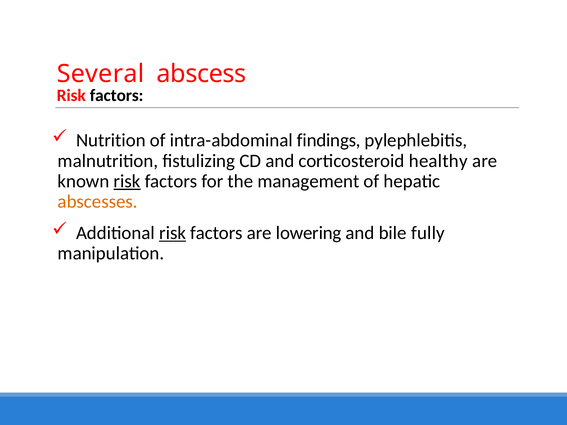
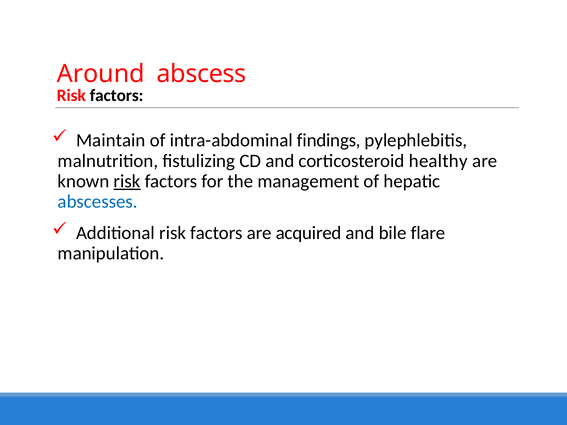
Several: Several -> Around
Nutrition: Nutrition -> Maintain
abscesses colour: orange -> blue
risk at (173, 233) underline: present -> none
lowering: lowering -> acquired
fully: fully -> flare
